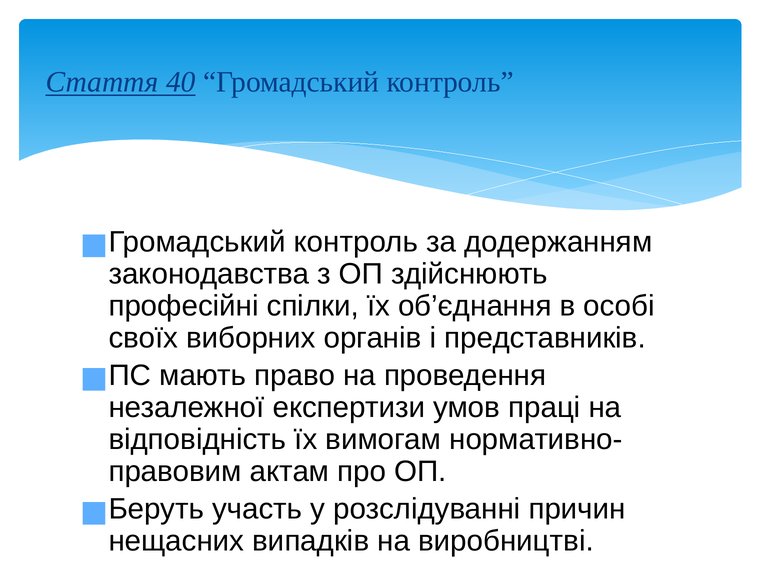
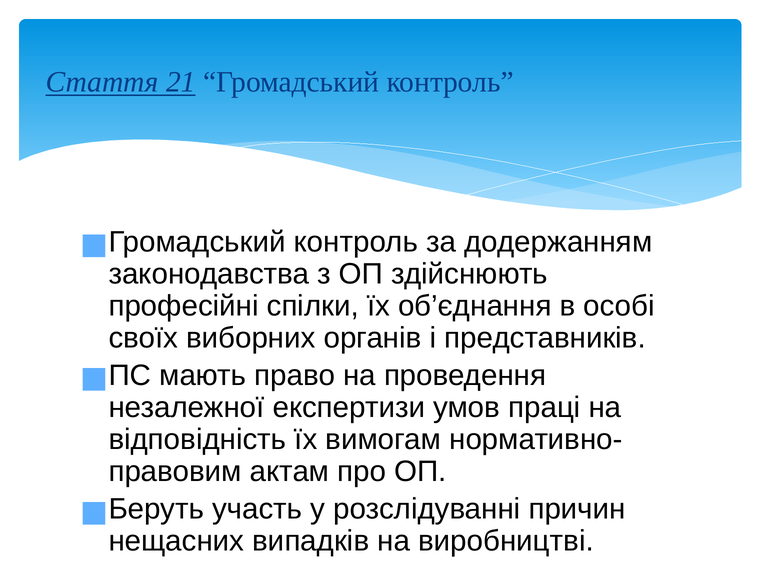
40: 40 -> 21
